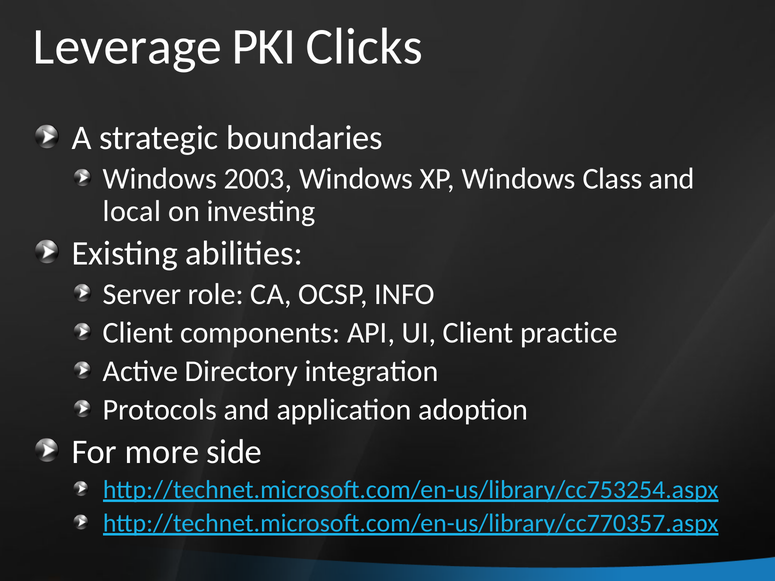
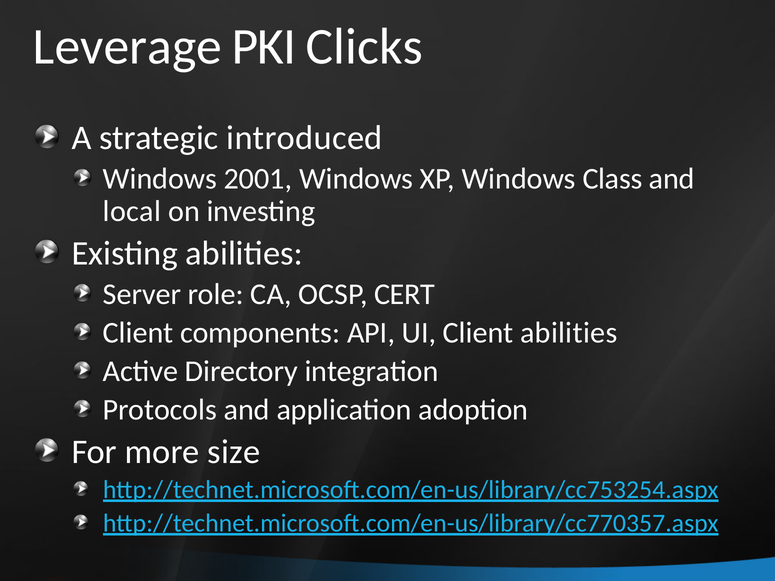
boundaries: boundaries -> introduced
2003: 2003 -> 2001
INFO: INFO -> CERT
Client practice: practice -> abilities
side: side -> size
